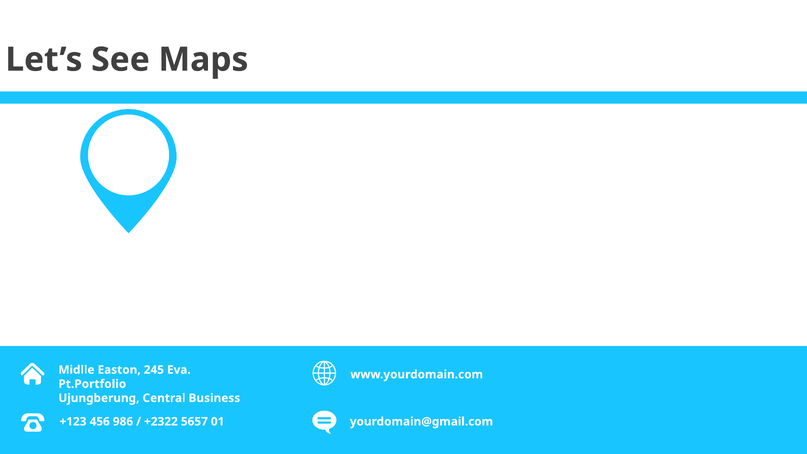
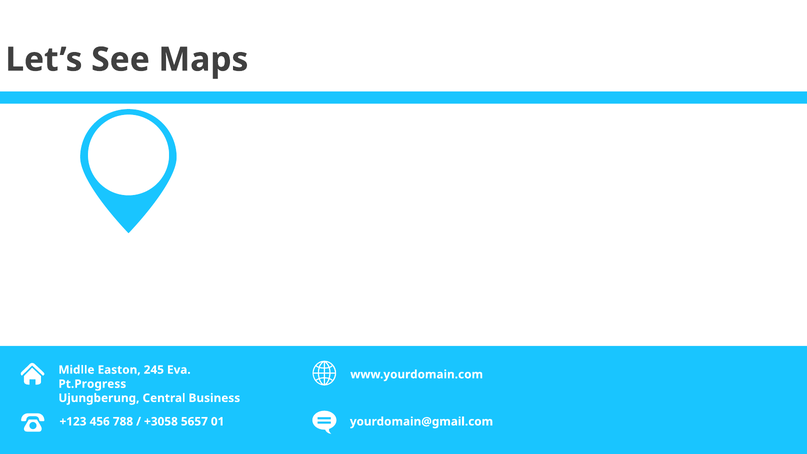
Pt.Portfolio: Pt.Portfolio -> Pt.Progress
986: 986 -> 788
+2322: +2322 -> +3058
